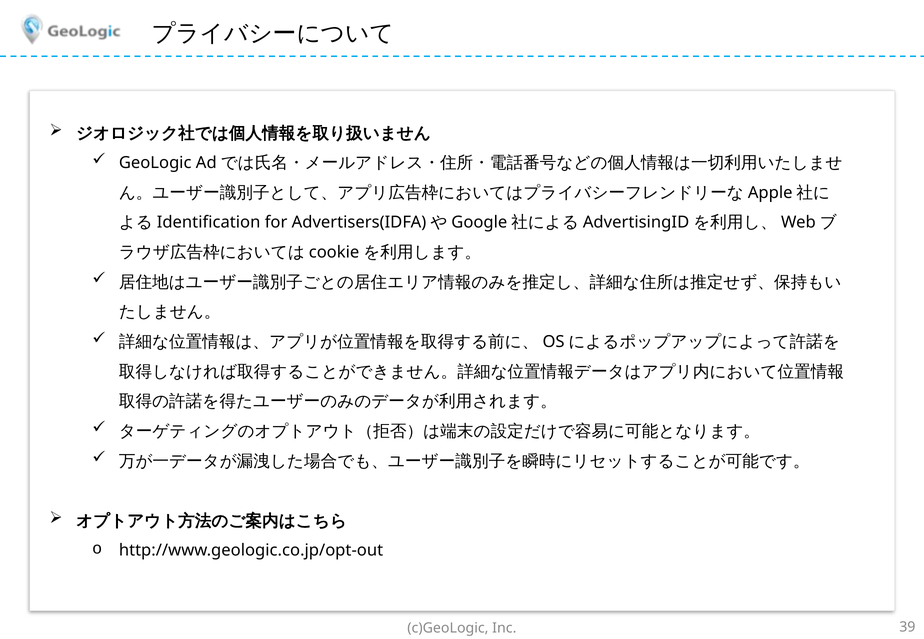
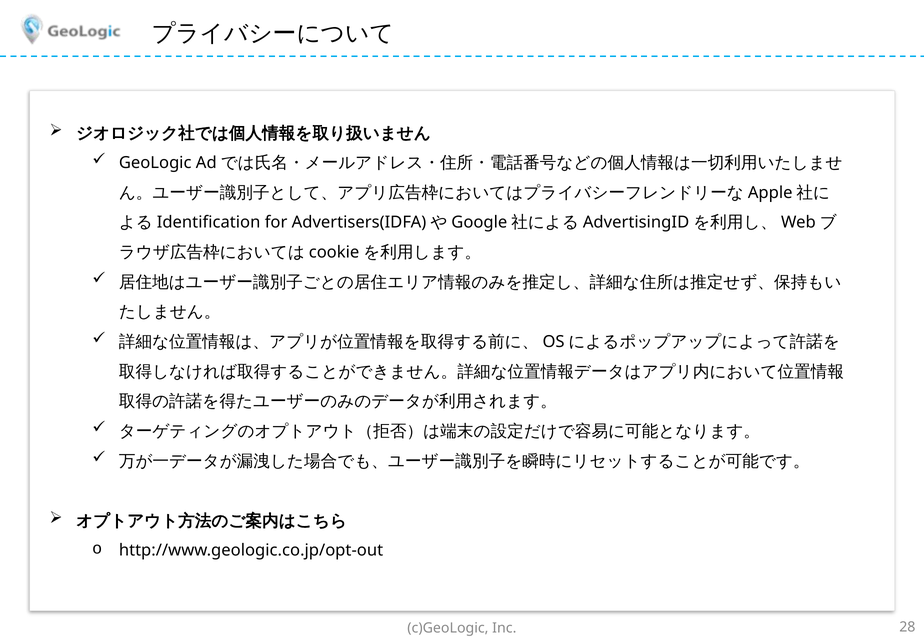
39: 39 -> 28
